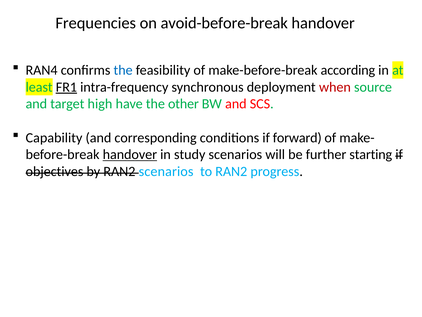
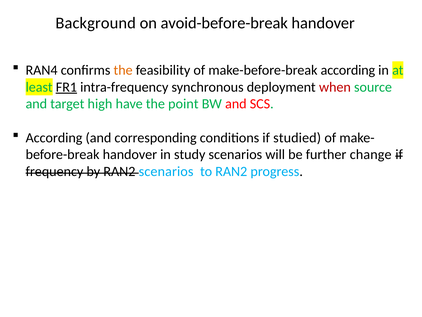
Frequencies: Frequencies -> Background
the at (123, 70) colour: blue -> orange
other: other -> point
Capability at (54, 138): Capability -> According
forward: forward -> studied
handover at (130, 154) underline: present -> none
starting: starting -> change
objectives: objectives -> frequency
